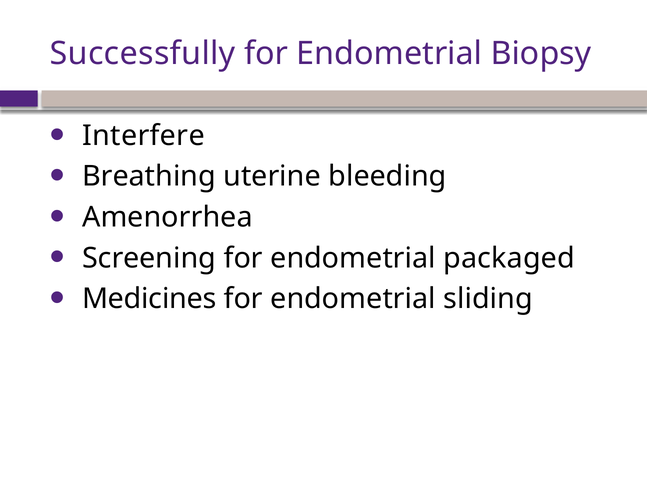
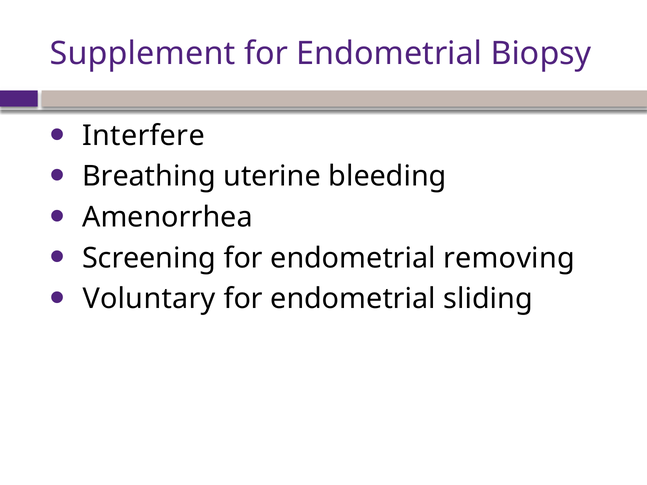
Successfully: Successfully -> Supplement
packaged: packaged -> removing
Medicines: Medicines -> Voluntary
